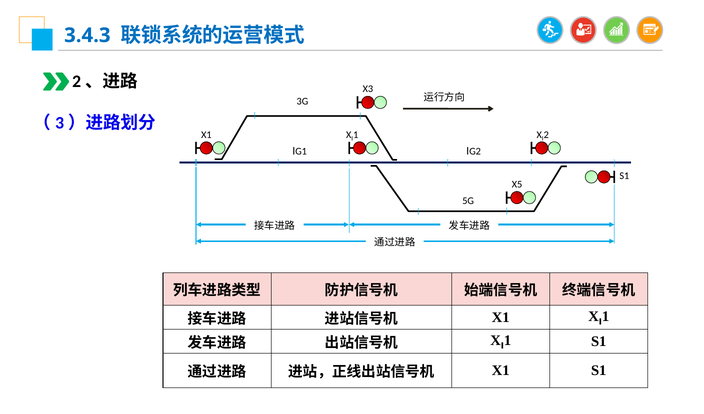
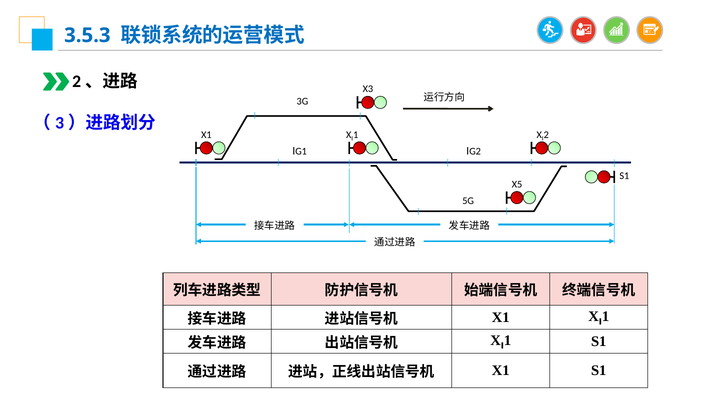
3.4.3: 3.4.3 -> 3.5.3
